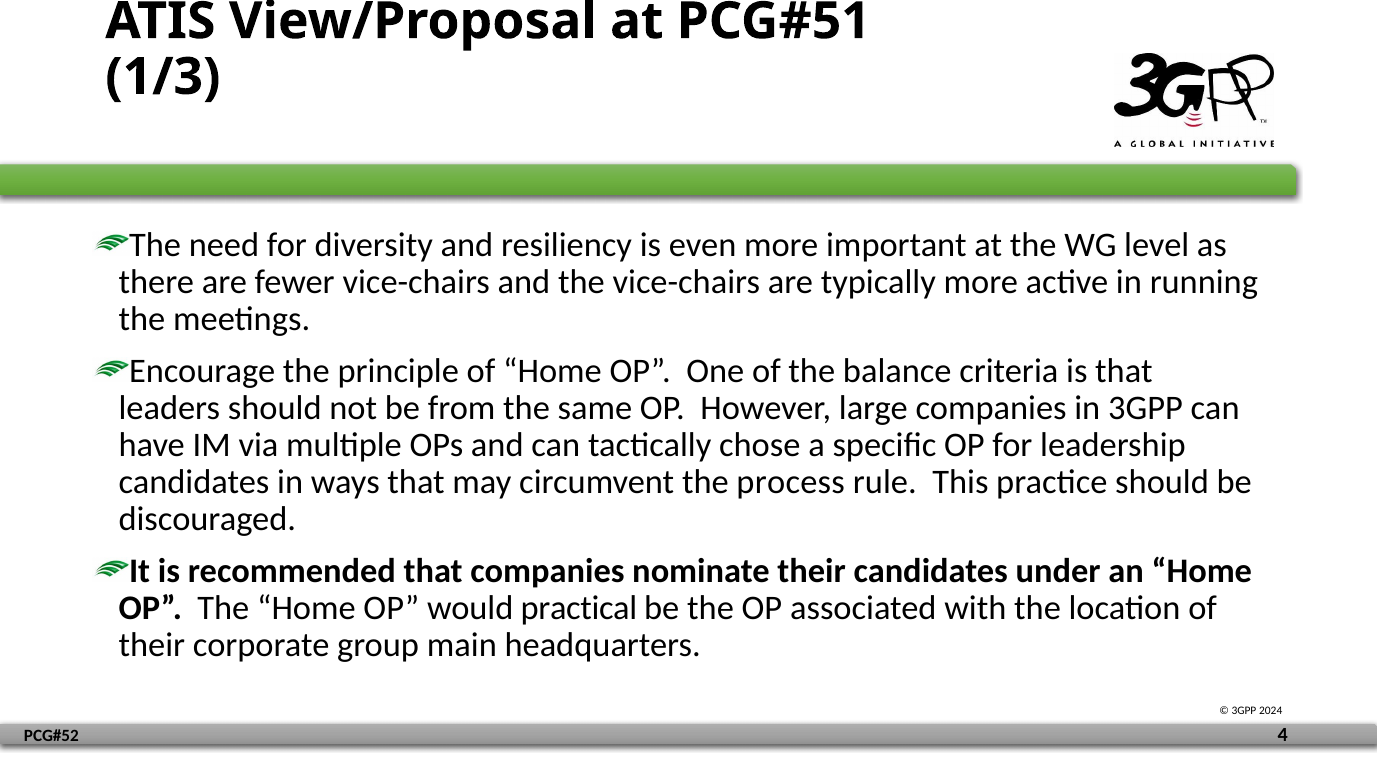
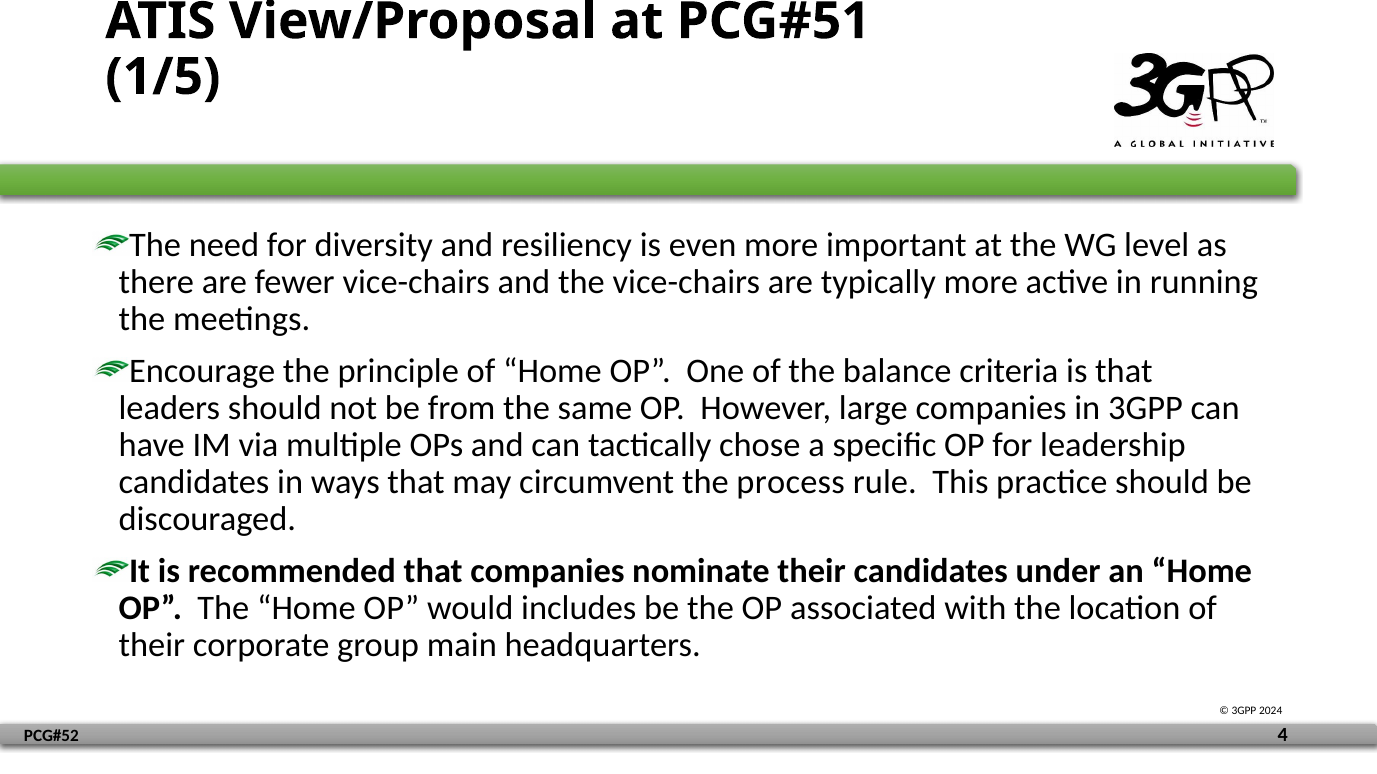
1/3: 1/3 -> 1/5
practical: practical -> includes
